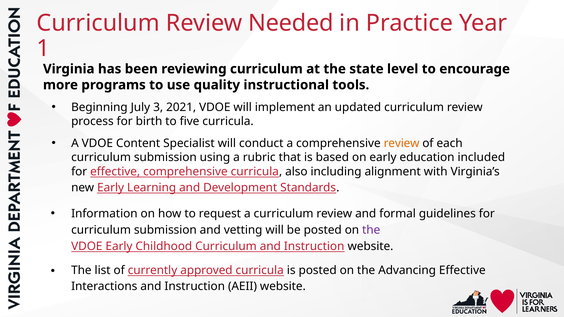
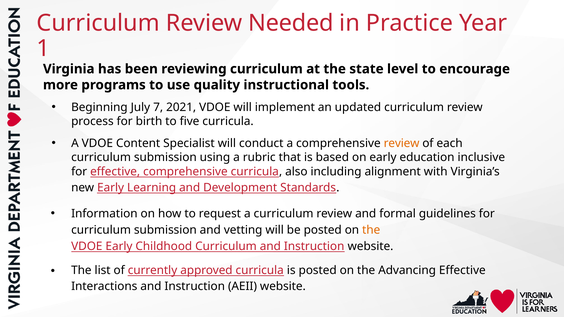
3: 3 -> 7
included: included -> inclusive
the at (371, 230) colour: purple -> orange
